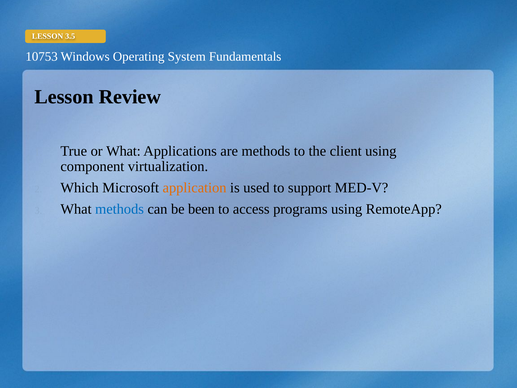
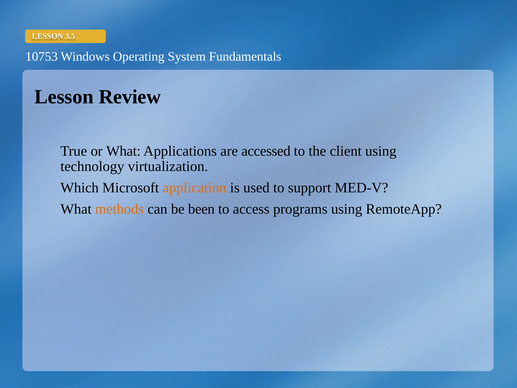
are methods: methods -> accessed
component: component -> technology
methods at (120, 209) colour: blue -> orange
